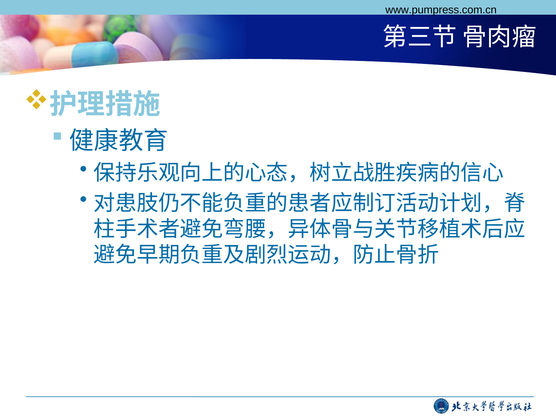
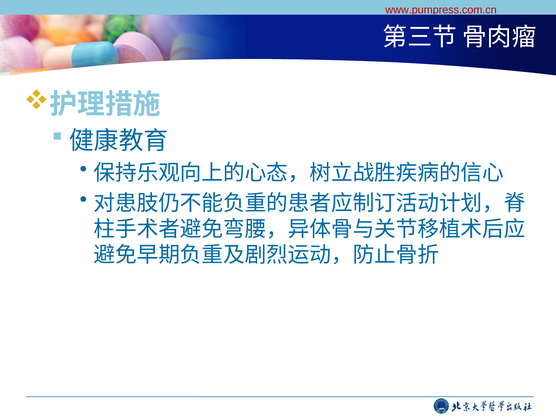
www.pumpress.com.cn colour: black -> red
